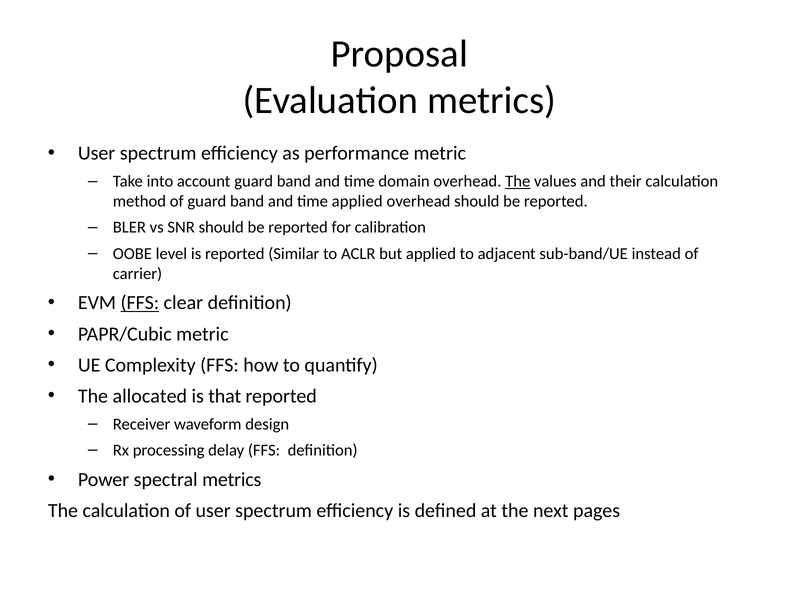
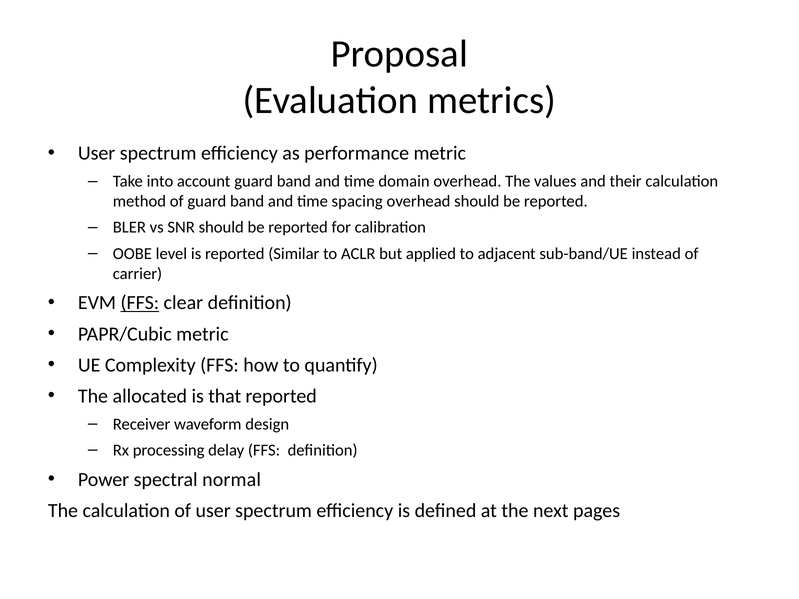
The at (518, 181) underline: present -> none
time applied: applied -> spacing
spectral metrics: metrics -> normal
